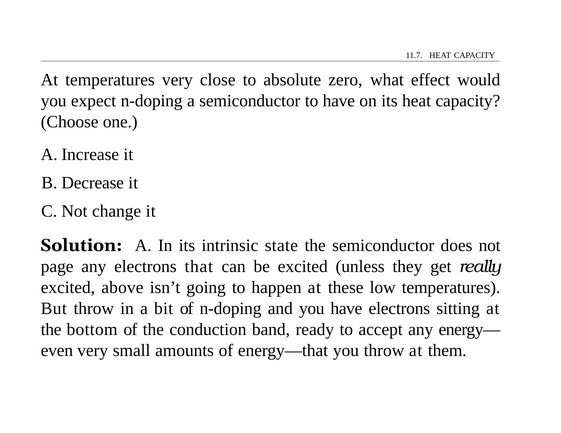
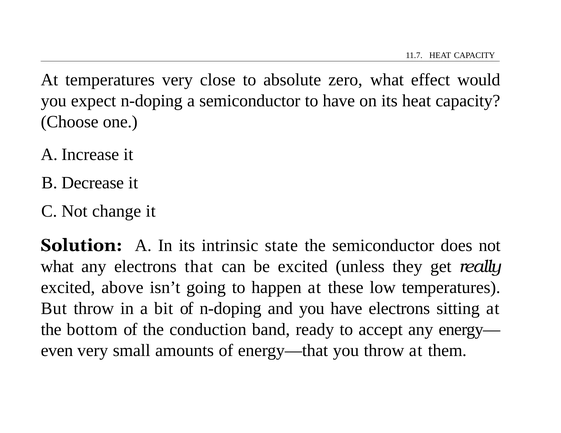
page at (57, 267): page -> what
